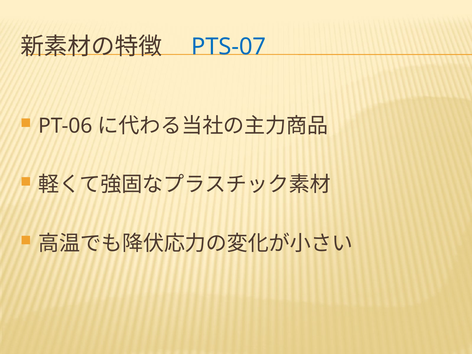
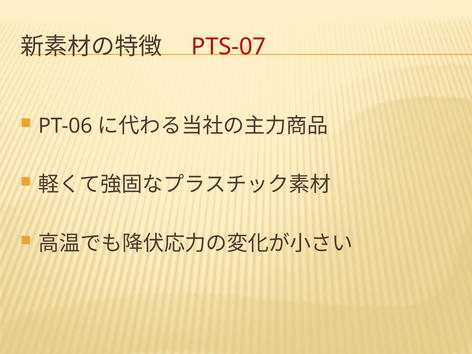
PTS-07 colour: blue -> red
